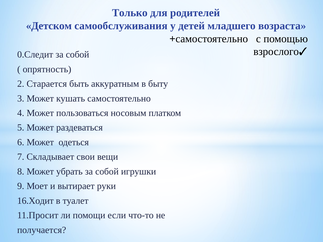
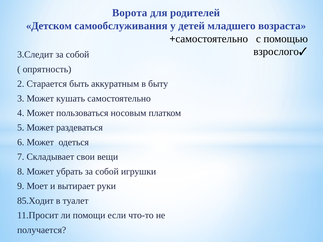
Только: Только -> Ворота
0.Следит: 0.Следит -> 3.Следит
16.Ходит: 16.Ходит -> 85.Ходит
